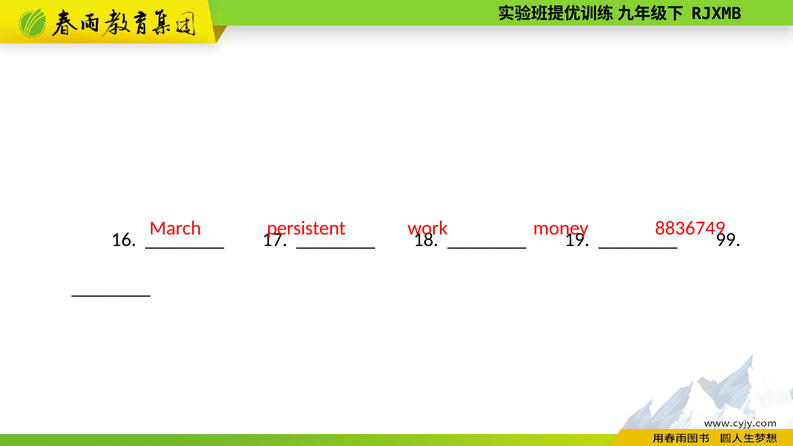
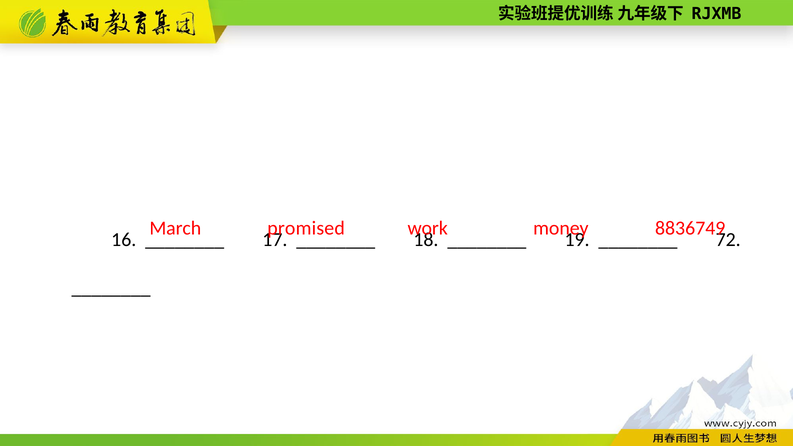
persistent: persistent -> promised
99: 99 -> 72
